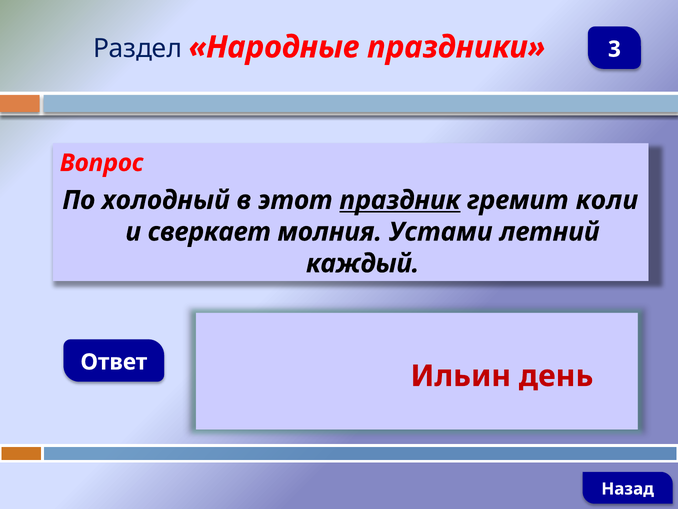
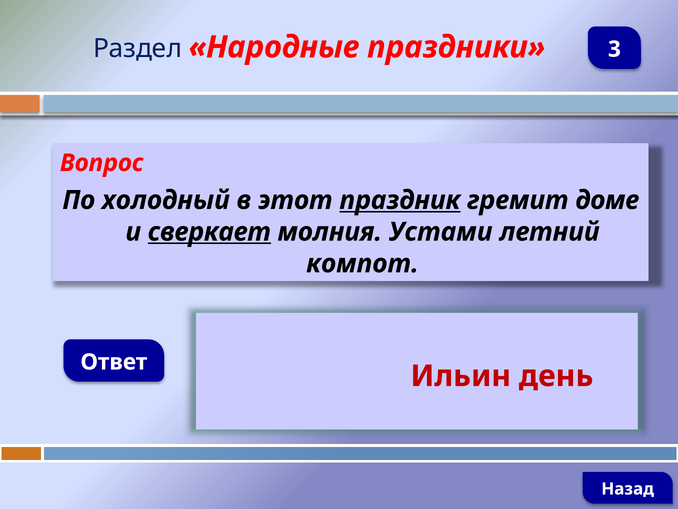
коли: коли -> доме
сверкает underline: none -> present
каждый: каждый -> компот
